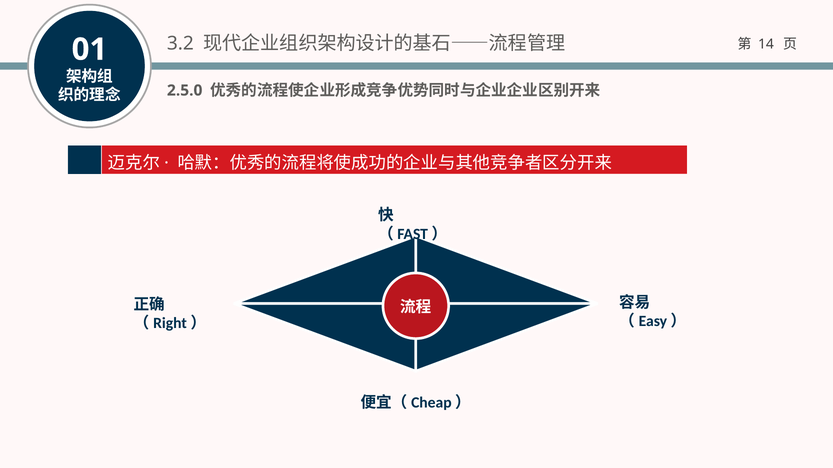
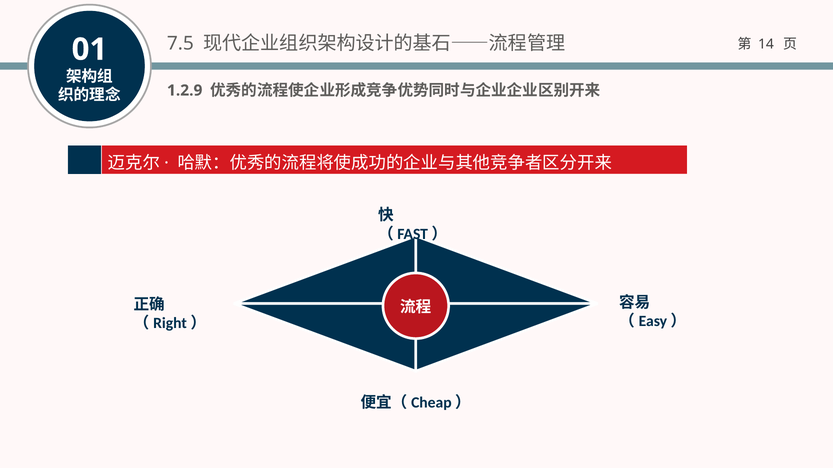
3.2: 3.2 -> 7.5
2.5.0: 2.5.0 -> 1.2.9
